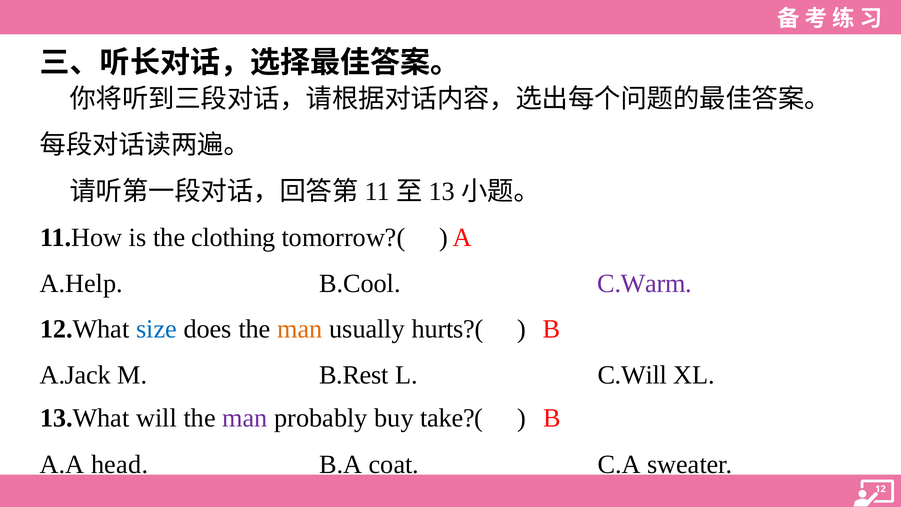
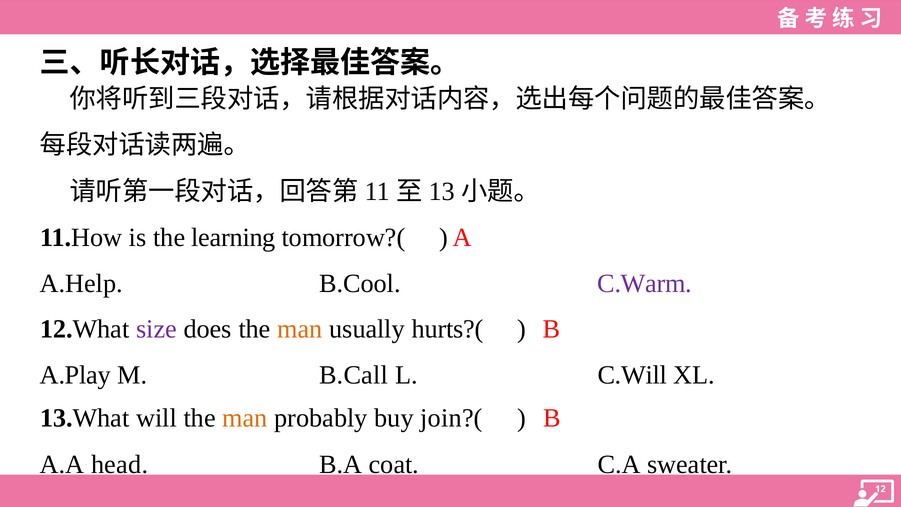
clothing: clothing -> learning
size colour: blue -> purple
A.Jack: A.Jack -> A.Play
B.Rest: B.Rest -> B.Call
man at (245, 418) colour: purple -> orange
take?(: take?( -> join?(
